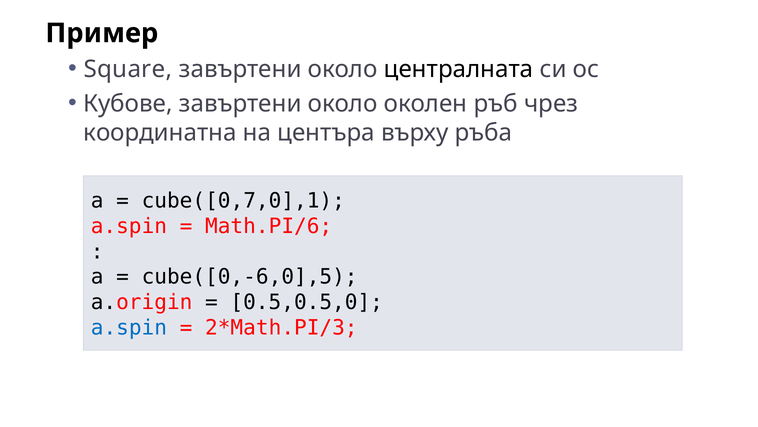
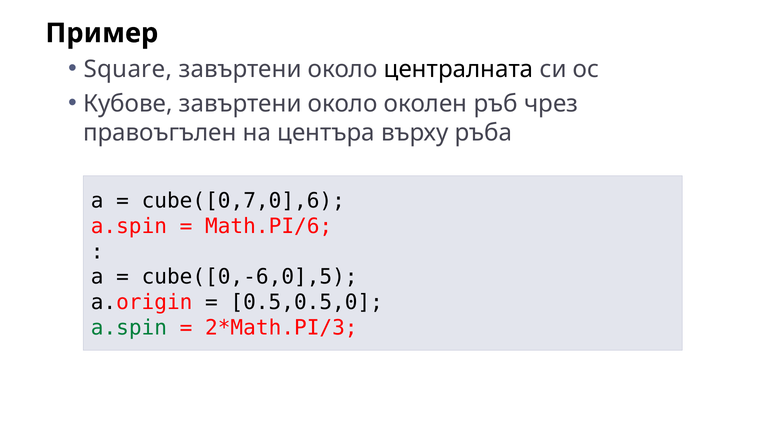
координатна: координатна -> правоъгълен
cube([0,7,0],1: cube([0,7,0],1 -> cube([0,7,0],6
a.spin at (129, 327) colour: blue -> green
